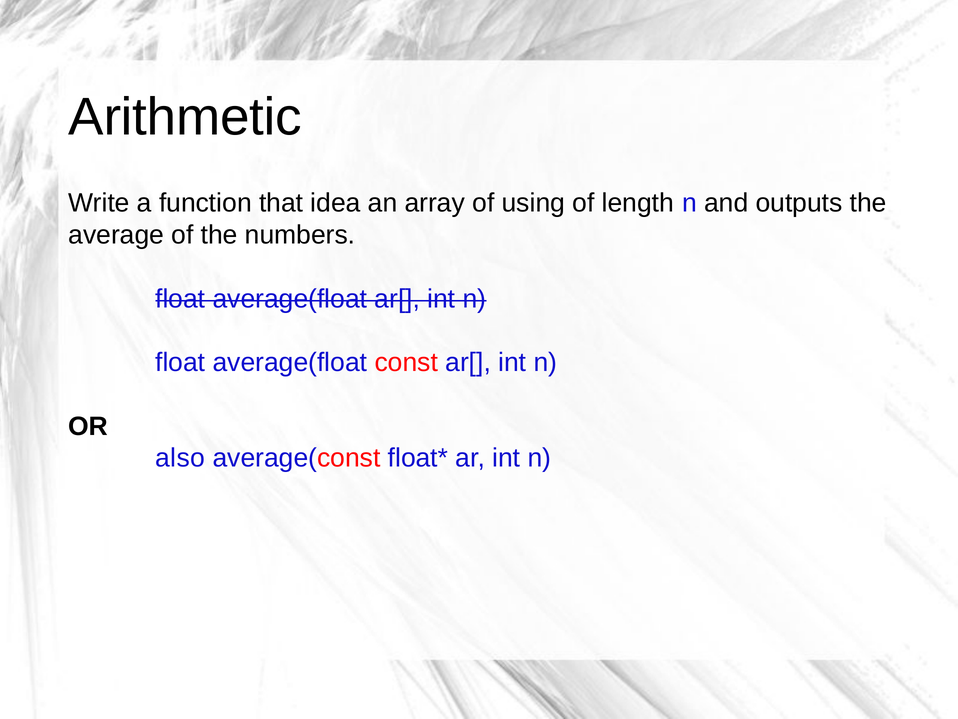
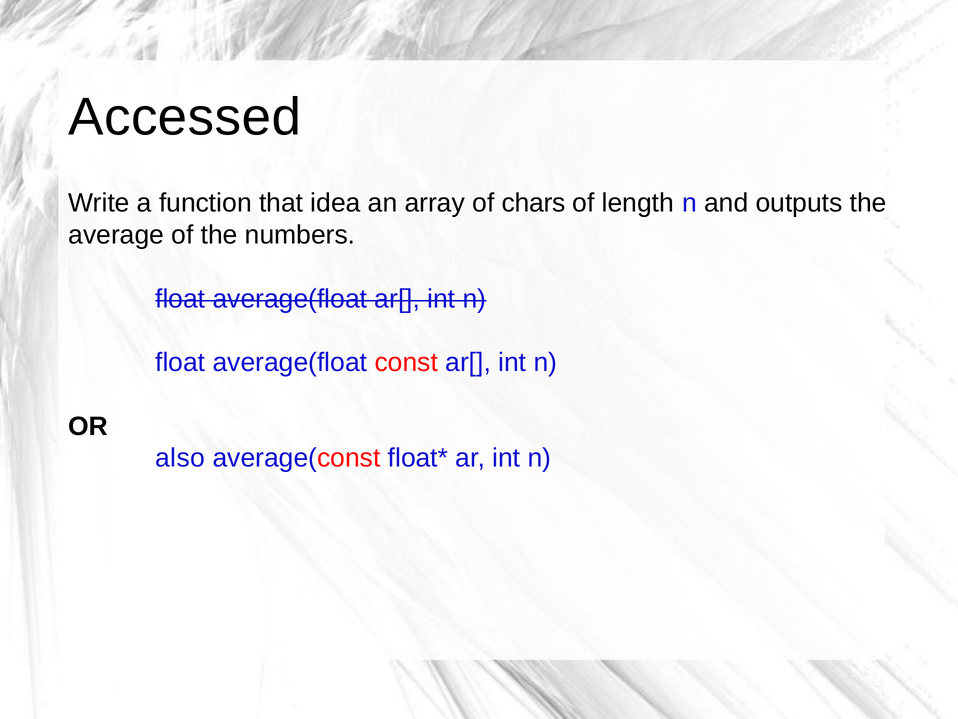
Arithmetic: Arithmetic -> Accessed
using: using -> chars
